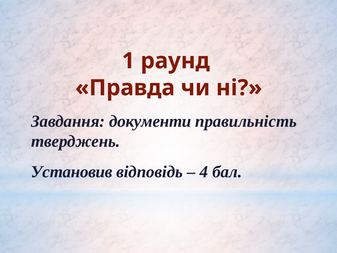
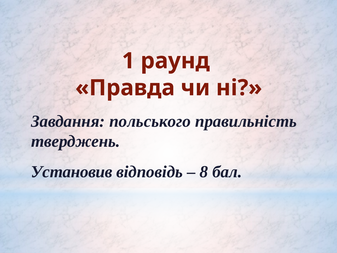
документи: документи -> польського
4: 4 -> 8
